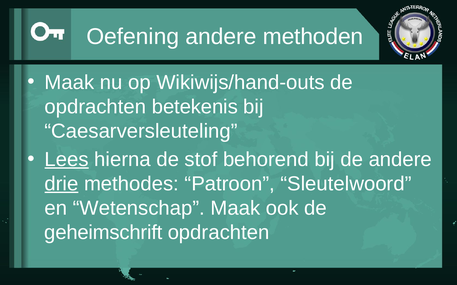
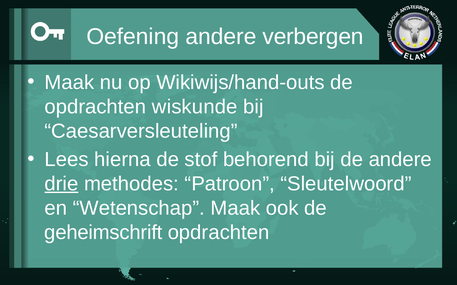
methoden: methoden -> verbergen
betekenis: betekenis -> wiskunde
Lees underline: present -> none
